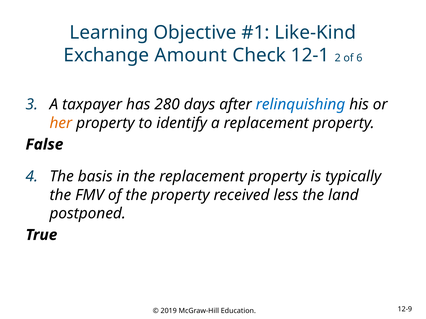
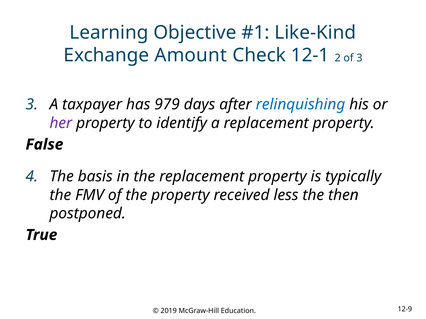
of 6: 6 -> 3
280: 280 -> 979
her colour: orange -> purple
land: land -> then
